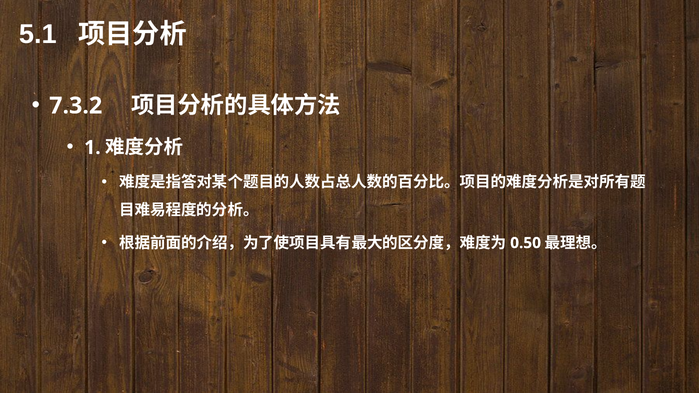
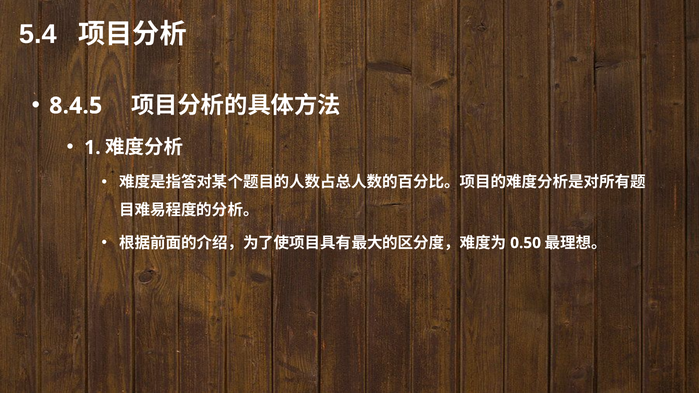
5.1: 5.1 -> 5.4
7.3.2: 7.3.2 -> 8.4.5
